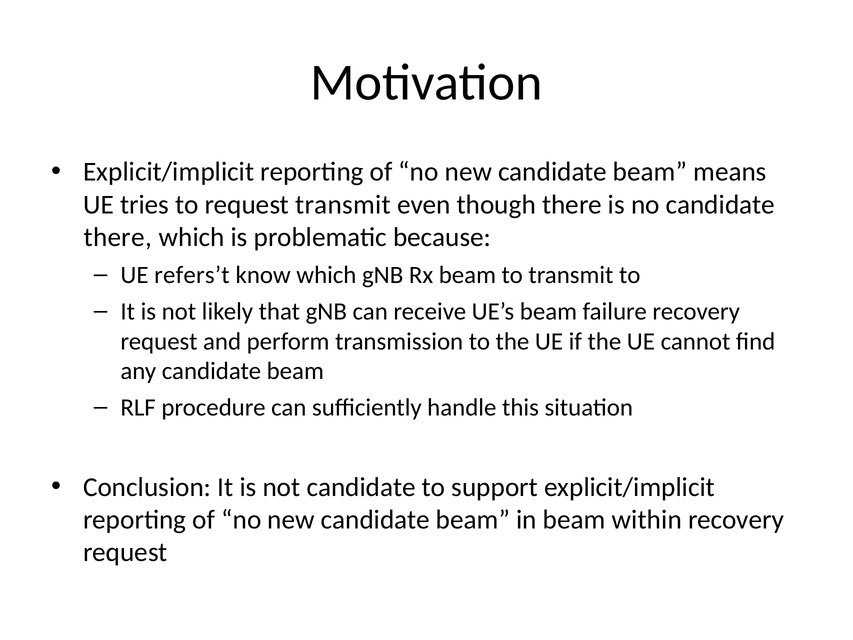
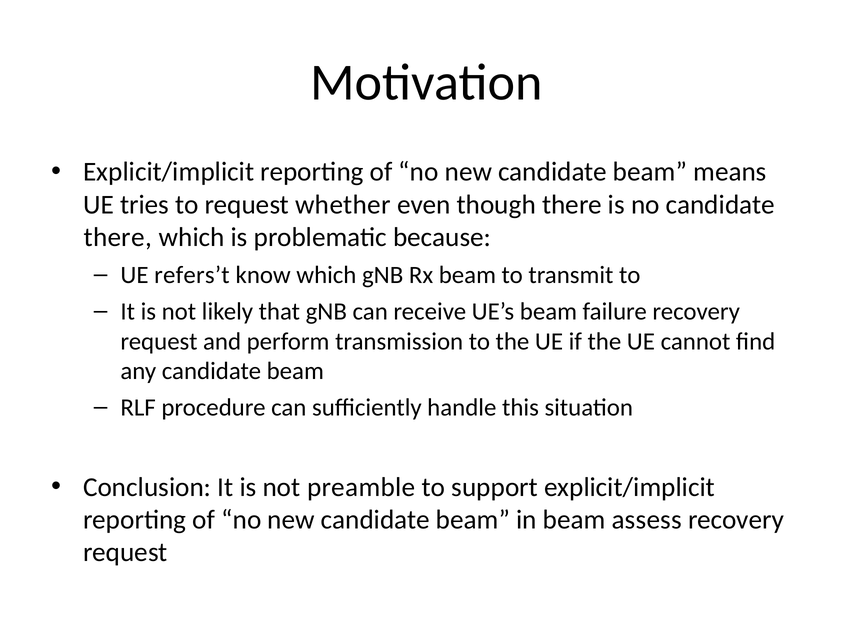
request transmit: transmit -> whether
not candidate: candidate -> preamble
within: within -> assess
